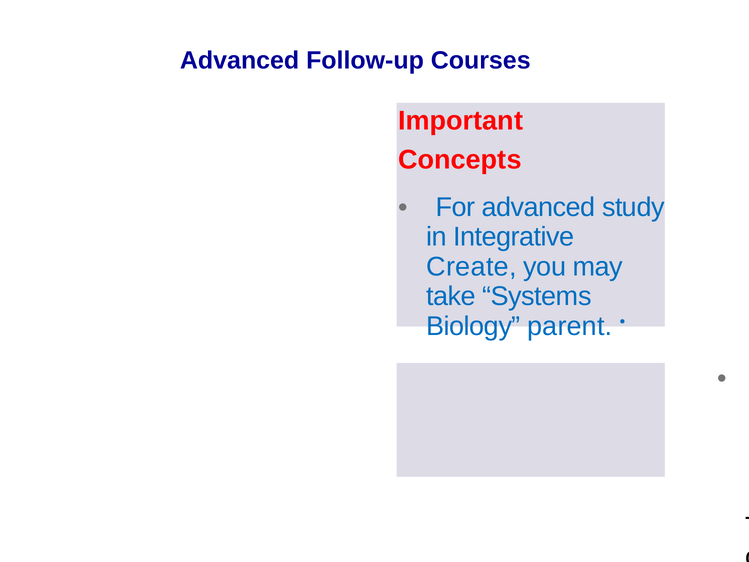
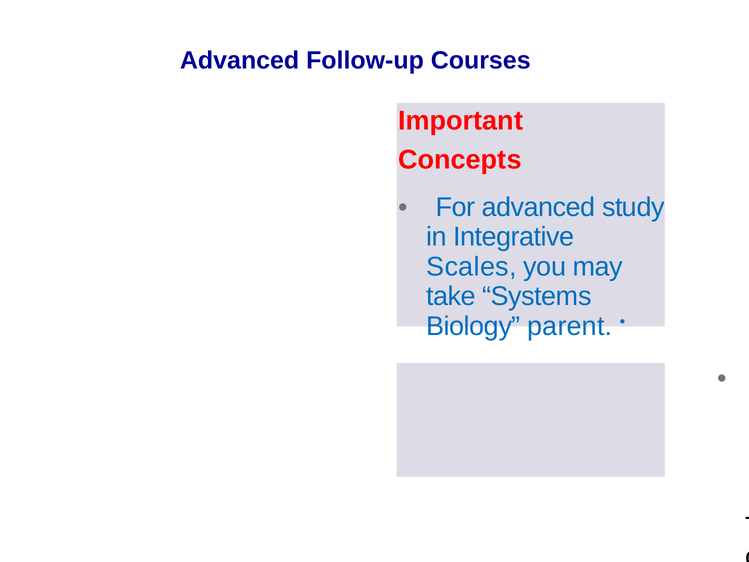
Create: Create -> Scales
